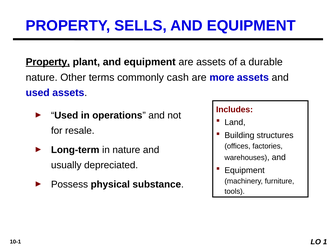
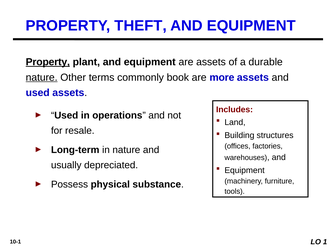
SELLS: SELLS -> THEFT
nature at (42, 77) underline: none -> present
cash: cash -> book
